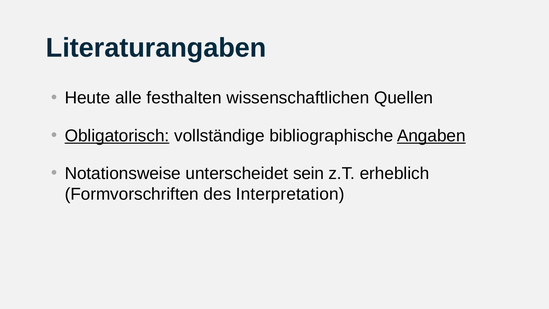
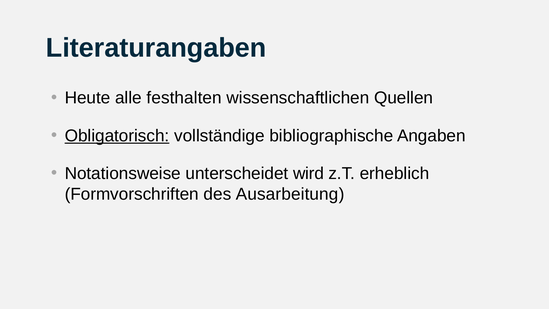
Angaben underline: present -> none
sein: sein -> wird
Interpretation: Interpretation -> Ausarbeitung
